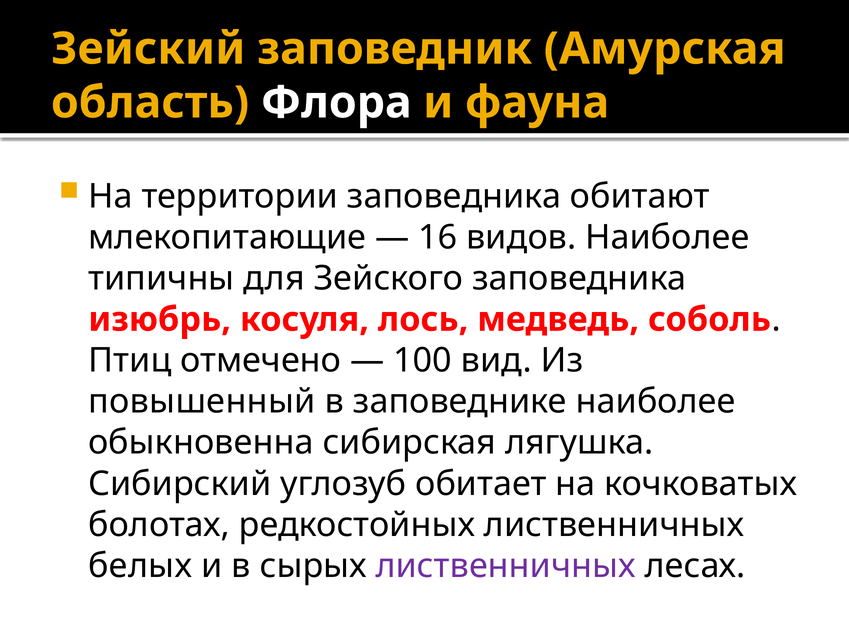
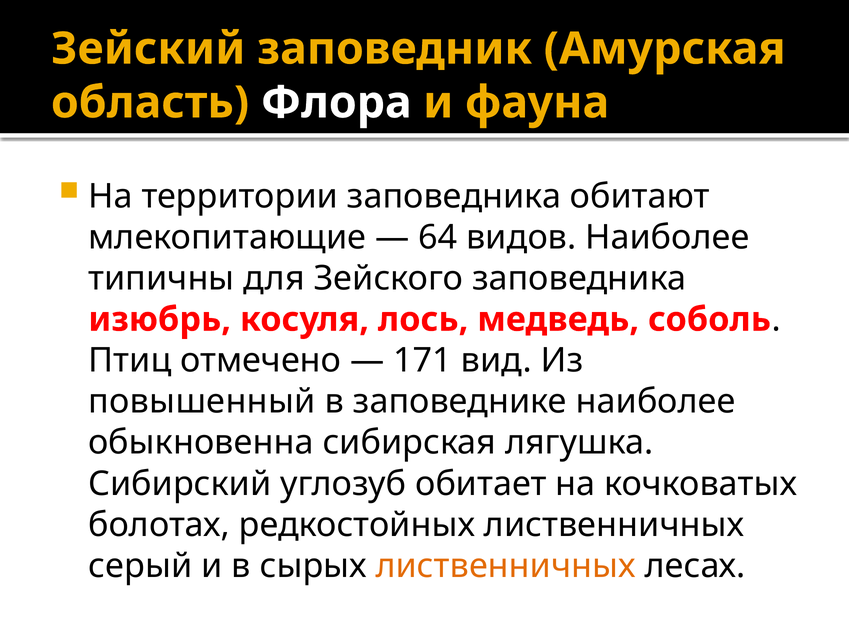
16: 16 -> 64
100: 100 -> 171
белых: белых -> серый
лиственничных at (506, 566) colour: purple -> orange
